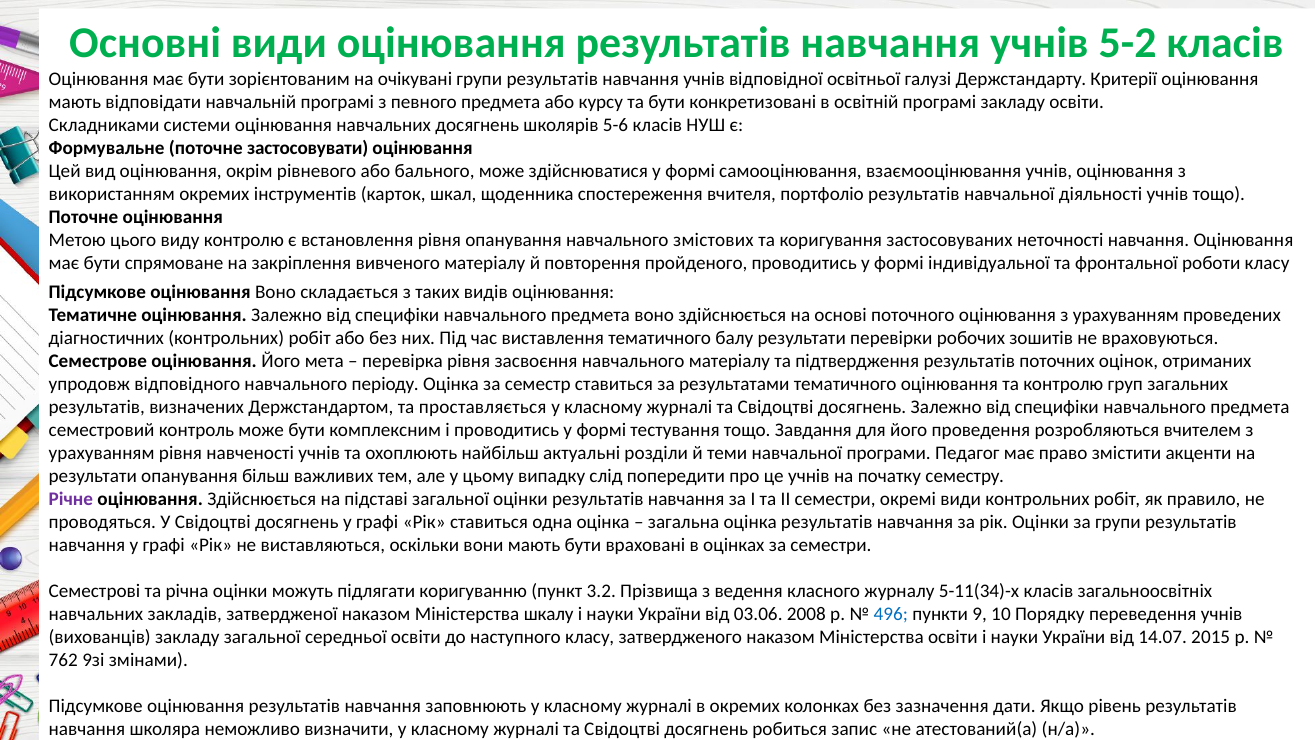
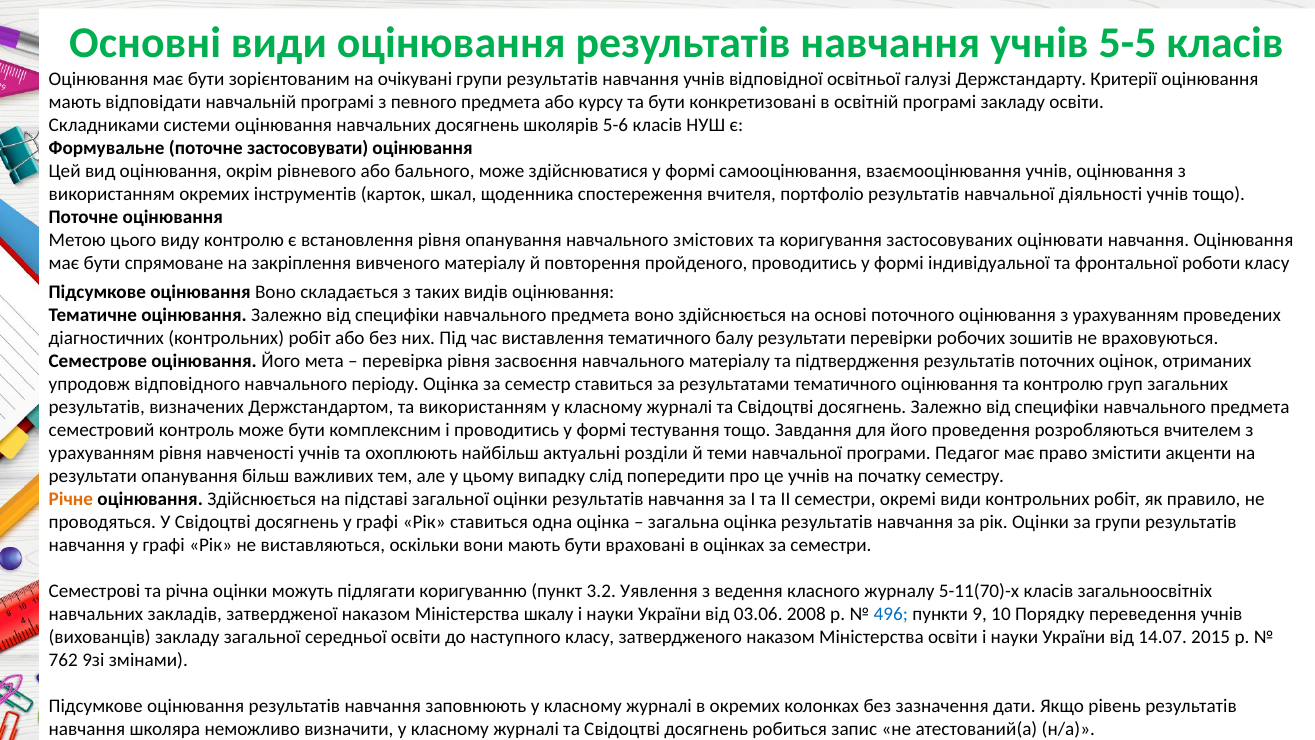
5-2: 5-2 -> 5-5
неточності: неточності -> оцінювати
та проставляється: проставляється -> використанням
Річне colour: purple -> orange
Прізвища: Прізвища -> Уявлення
5-11(34)-х: 5-11(34)-х -> 5-11(70)-х
